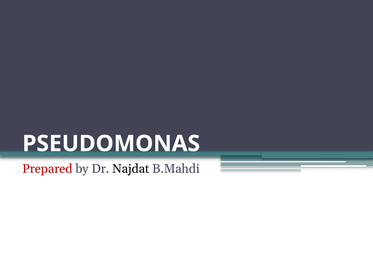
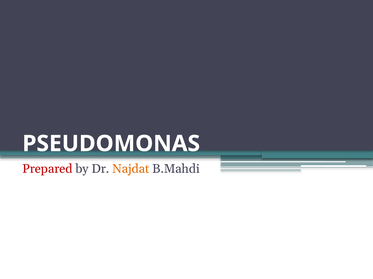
Najdat colour: black -> orange
